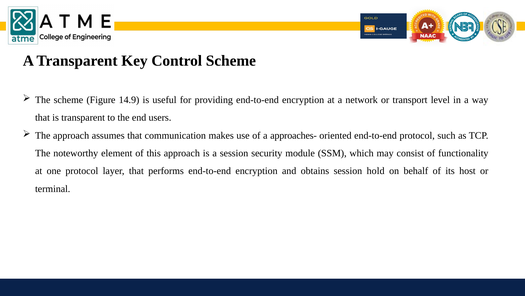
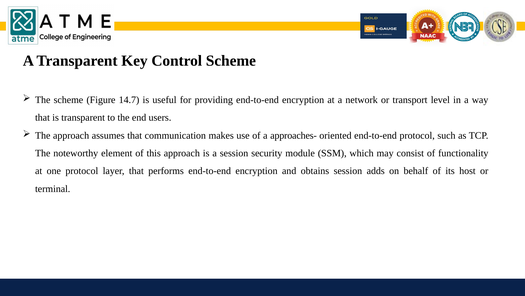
14.9: 14.9 -> 14.7
hold: hold -> adds
